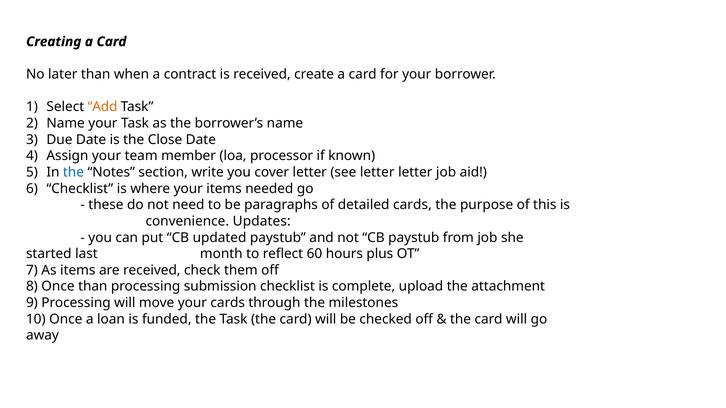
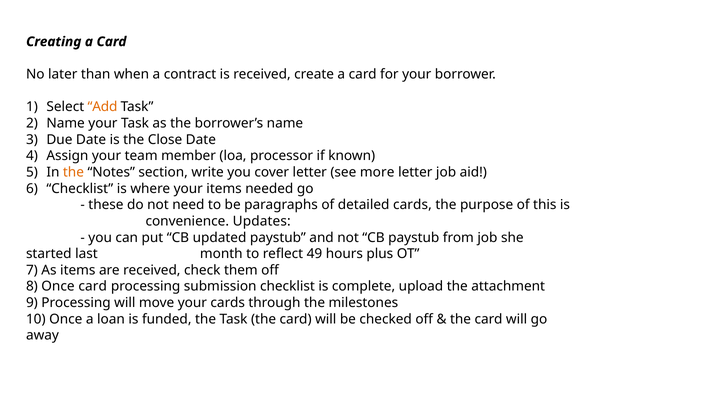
the at (73, 172) colour: blue -> orange
see letter: letter -> more
60: 60 -> 49
Once than: than -> card
